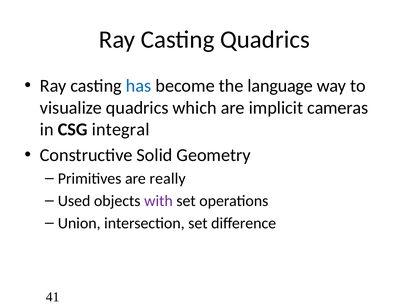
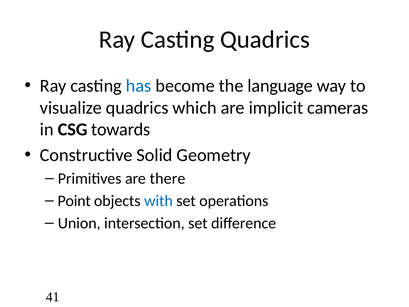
integral: integral -> towards
really: really -> there
Used: Used -> Point
with colour: purple -> blue
